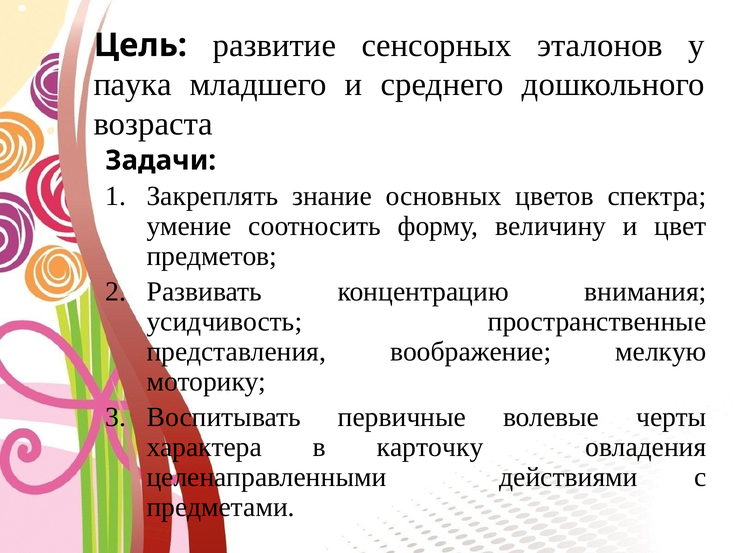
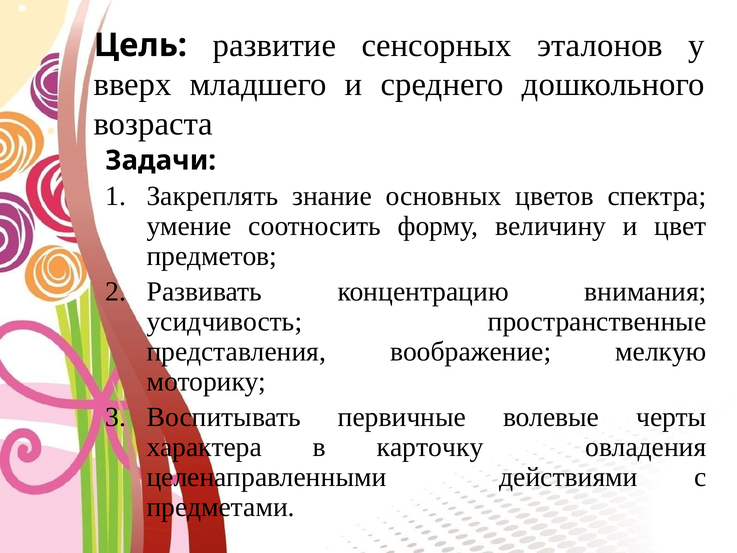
паука: паука -> вверх
